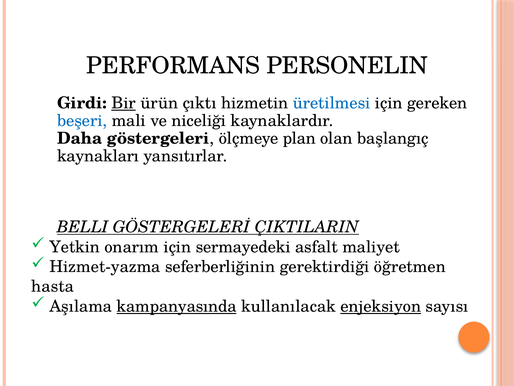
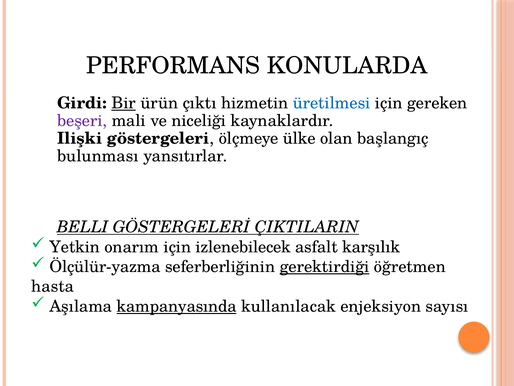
PERSONELIN: PERSONELIN -> KONULARDA
beşeri colour: blue -> purple
Daha: Daha -> Ilişki
plan: plan -> ülke
kaynakları: kaynakları -> bulunması
sermayedeki: sermayedeki -> izlenebilecek
maliyet: maliyet -> karşılık
Hizmet-yazma: Hizmet-yazma -> Ölçülür-yazma
gerektirdiği underline: none -> present
enjeksiyon underline: present -> none
